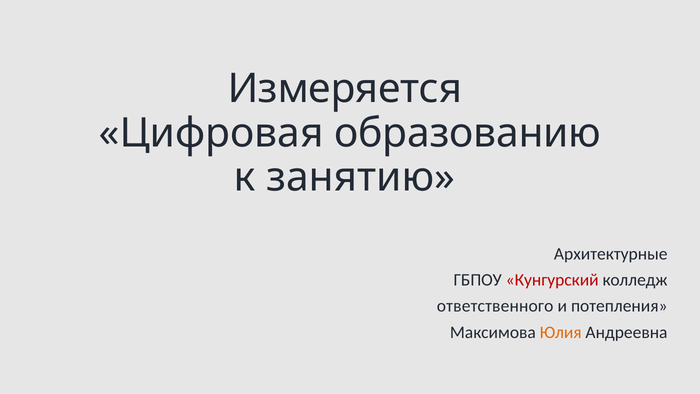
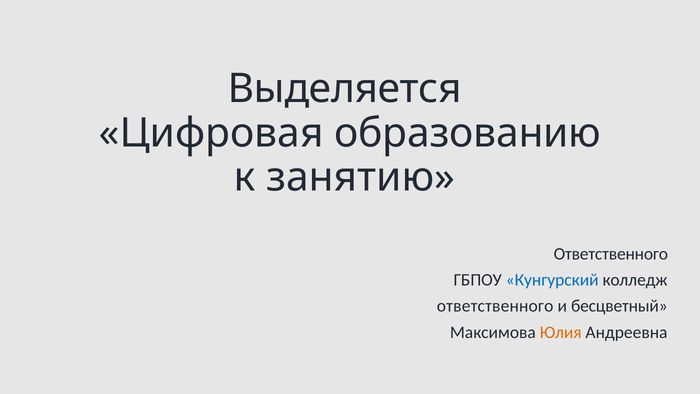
Измеряется: Измеряется -> Выделяется
Архитектурные at (611, 254): Архитектурные -> Ответственного
Кунгурский colour: red -> blue
потепления: потепления -> бесцветный
